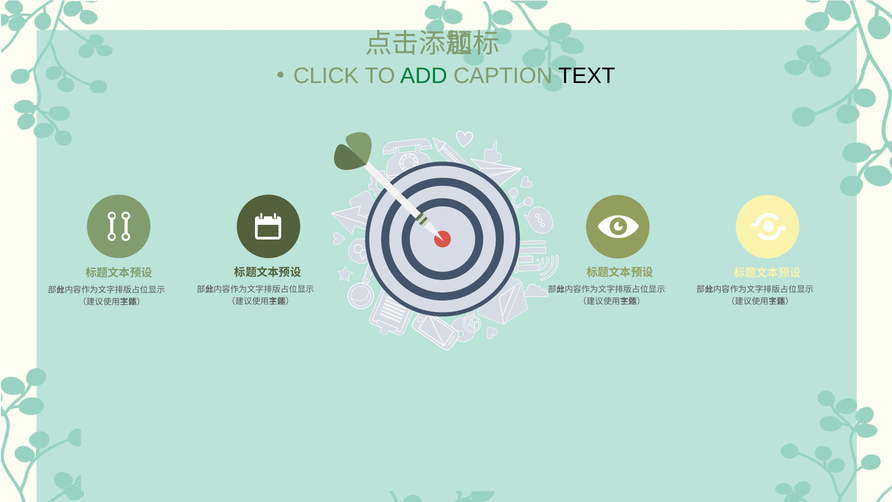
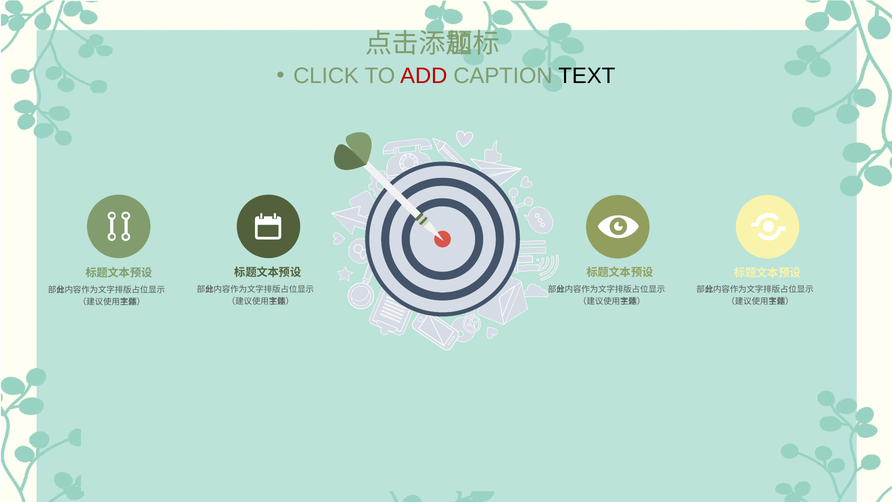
ADD colour: green -> red
